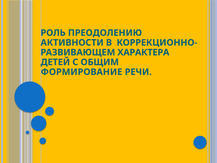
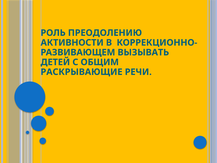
ХАРАКТЕРА: ХАРАКТЕРА -> ВЫЗЫВАТЬ
ФОРМИРОВАНИЕ: ФОРМИРОВАНИЕ -> РАСКРЫВАЮЩИЕ
